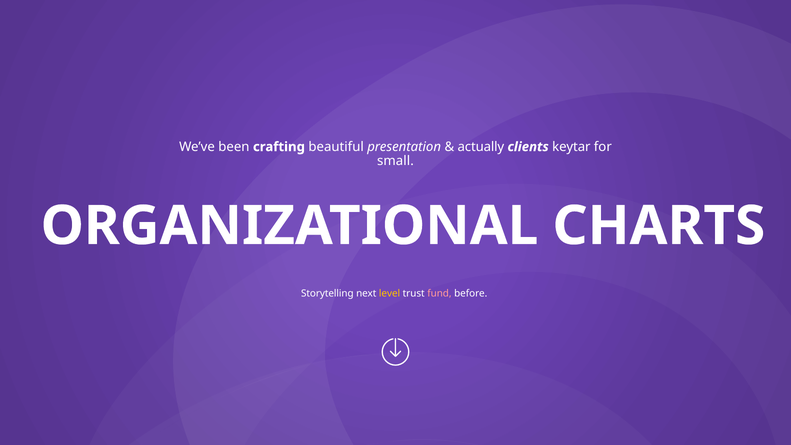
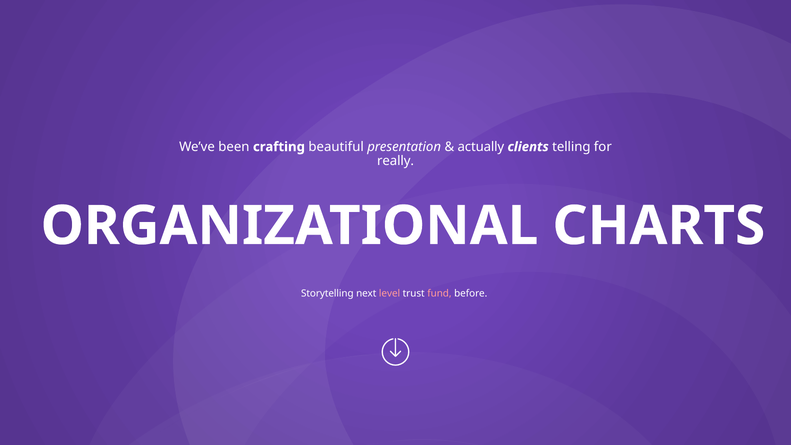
keytar: keytar -> telling
small: small -> really
level colour: yellow -> pink
